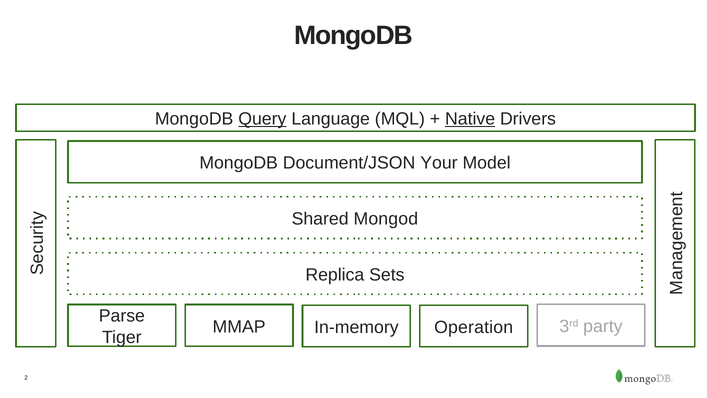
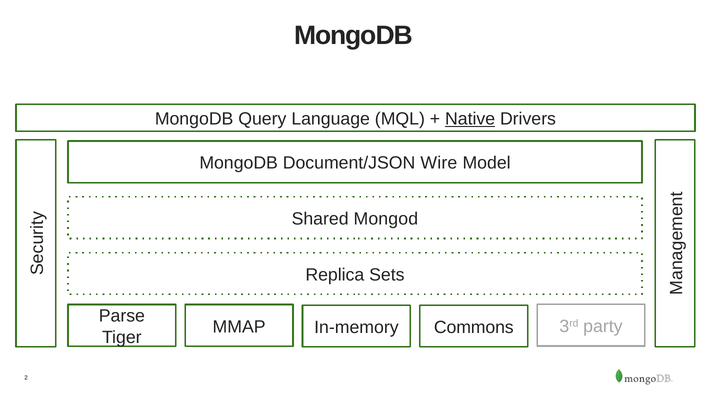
Query underline: present -> none
Your: Your -> Wire
Operation: Operation -> Commons
